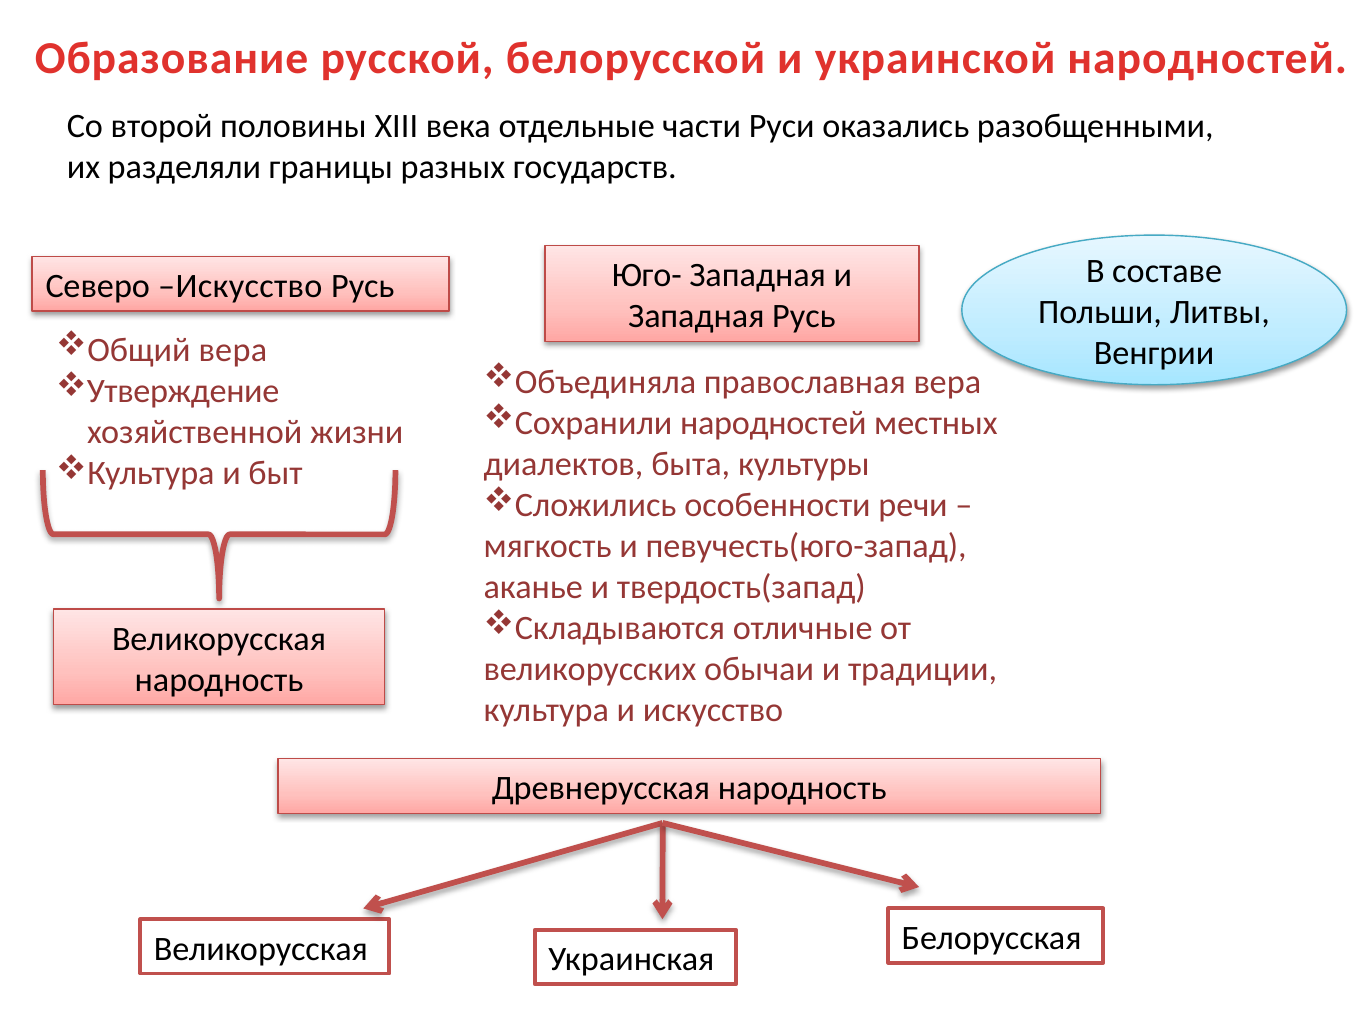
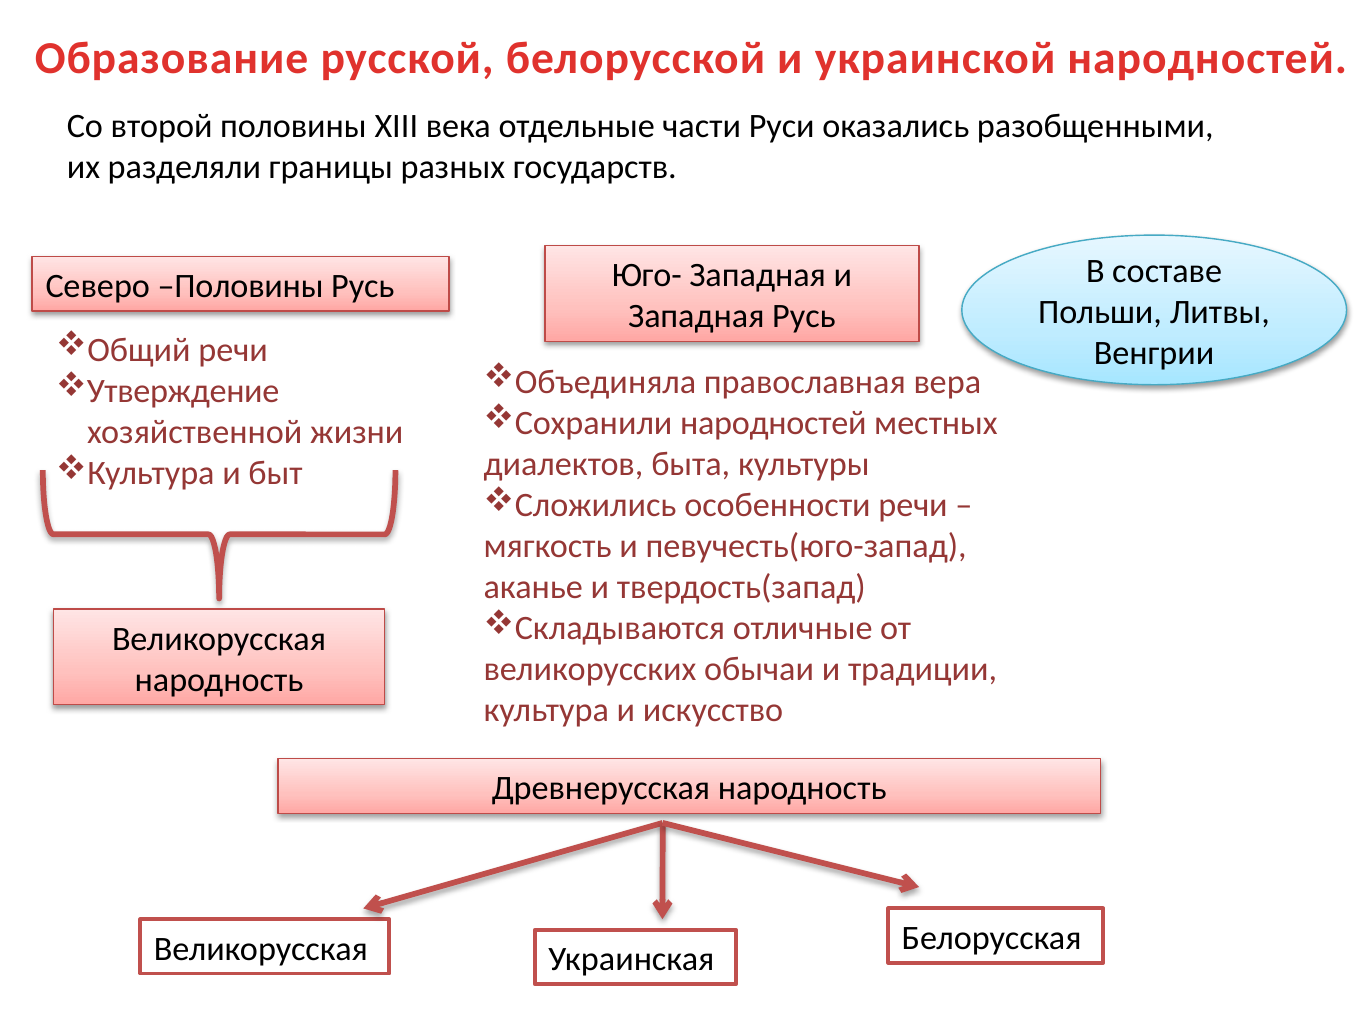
Северо Искусство: Искусство -> Половины
Общий вера: вера -> речи
